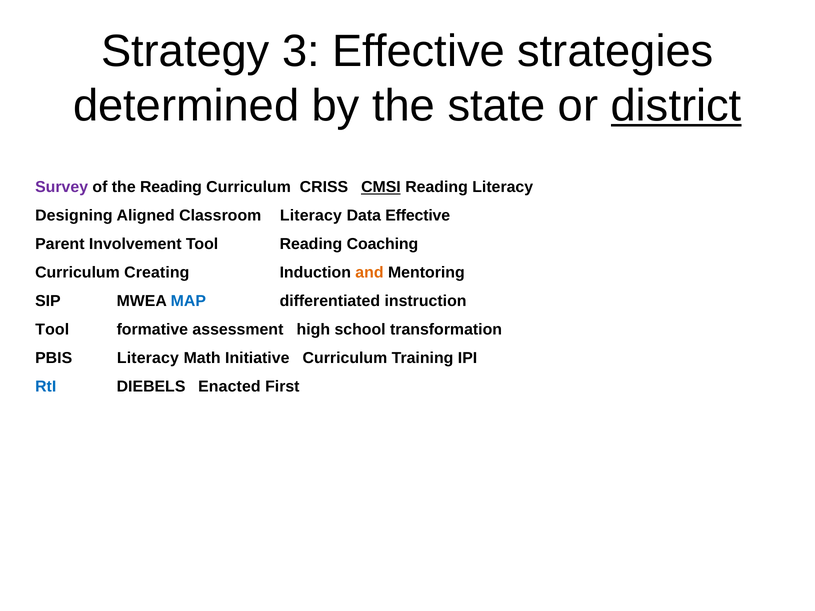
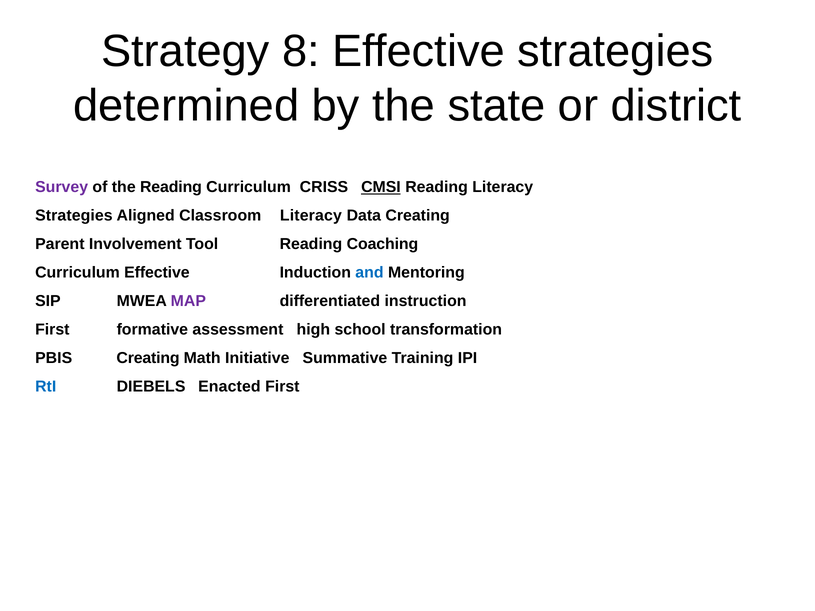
3: 3 -> 8
district underline: present -> none
Designing at (74, 216): Designing -> Strategies
Data Effective: Effective -> Creating
Curriculum Creating: Creating -> Effective
and colour: orange -> blue
MAP colour: blue -> purple
Tool at (52, 330): Tool -> First
PBIS Literacy: Literacy -> Creating
Initiative Curriculum: Curriculum -> Summative
